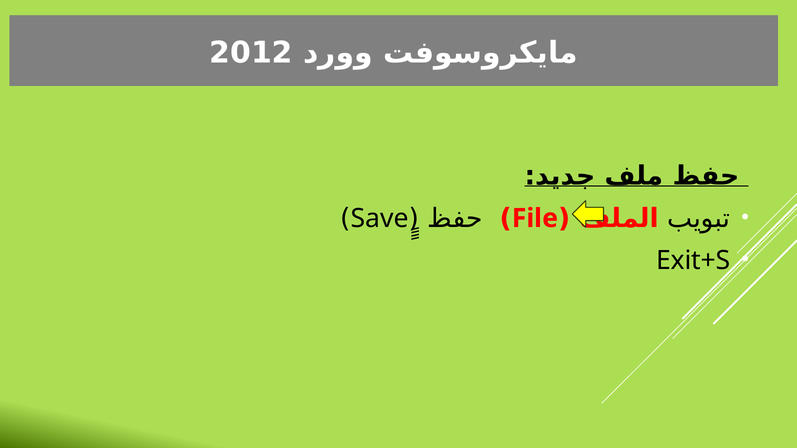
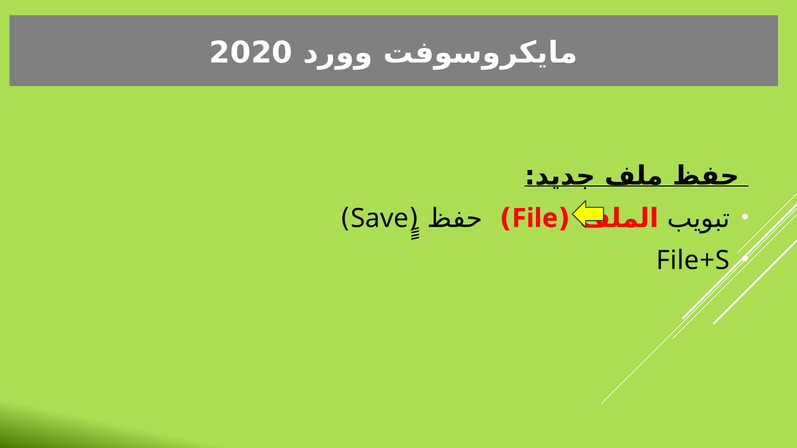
2012: 2012 -> 2020
Exit+S: Exit+S -> File+S
